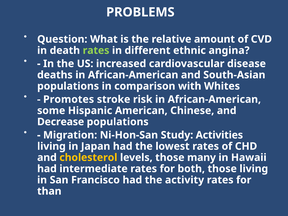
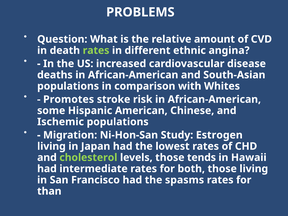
Decrease: Decrease -> Ischemic
Activities: Activities -> Estrogen
cholesterol colour: yellow -> light green
many: many -> tends
activity: activity -> spasms
